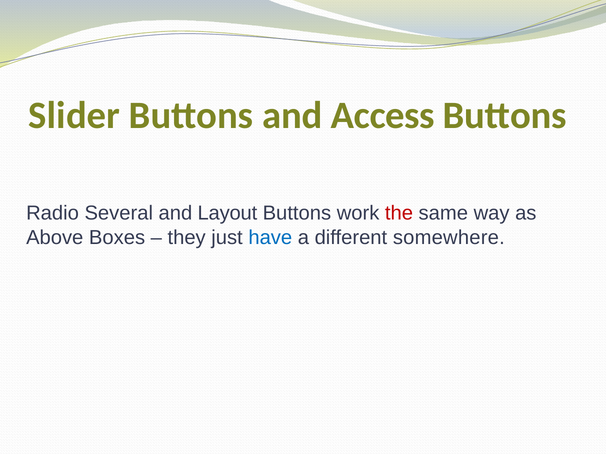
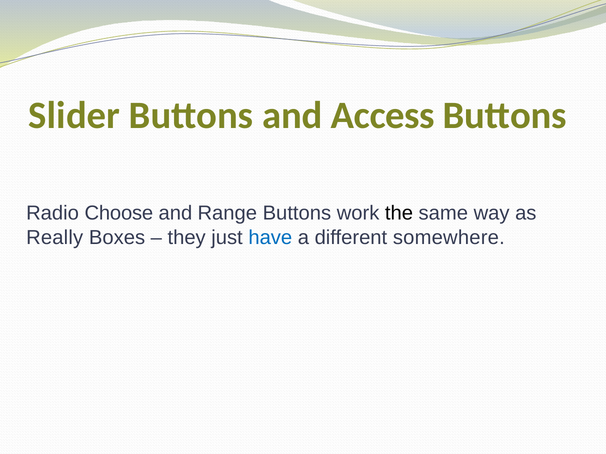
Several: Several -> Choose
Layout: Layout -> Range
the colour: red -> black
Above: Above -> Really
